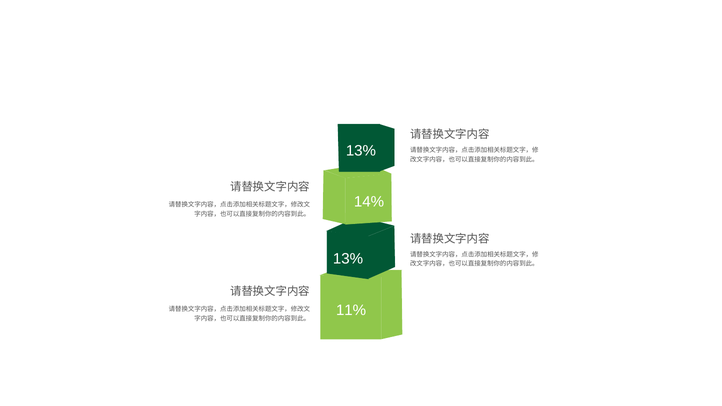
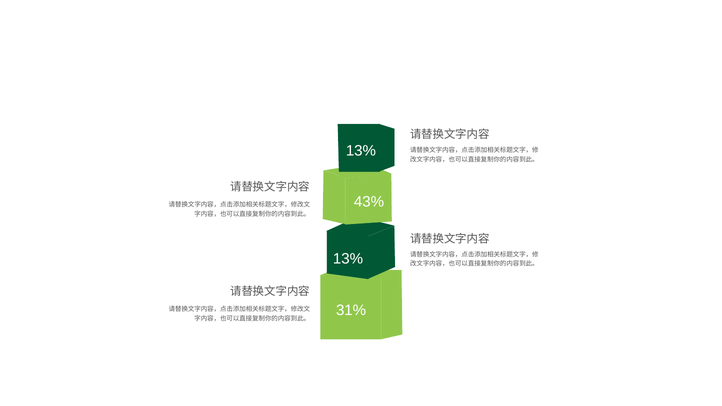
14%: 14% -> 43%
11%: 11% -> 31%
